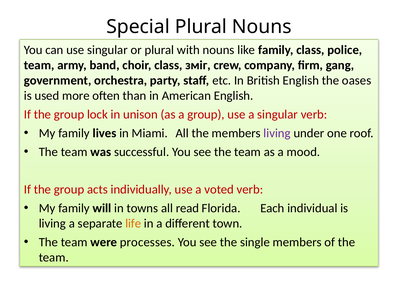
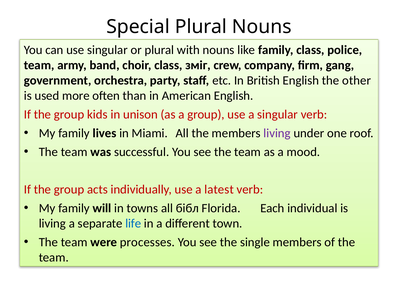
oases: oases -> other
lock: lock -> kids
voted: voted -> latest
read: read -> бібл
life colour: orange -> blue
